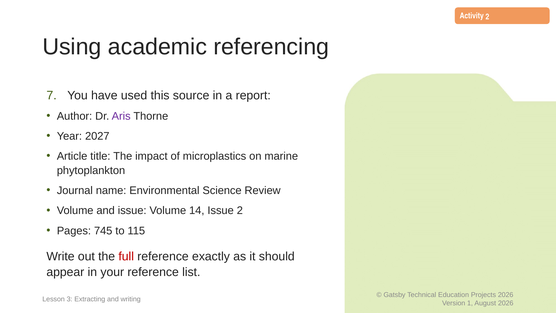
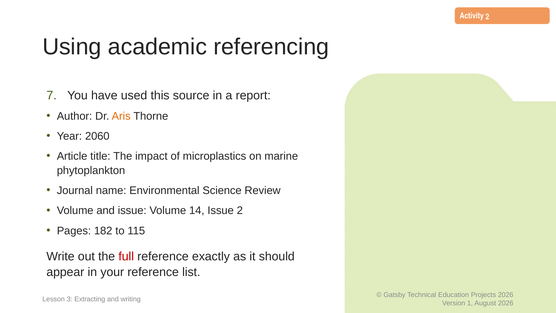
Aris colour: purple -> orange
2027: 2027 -> 2060
745: 745 -> 182
